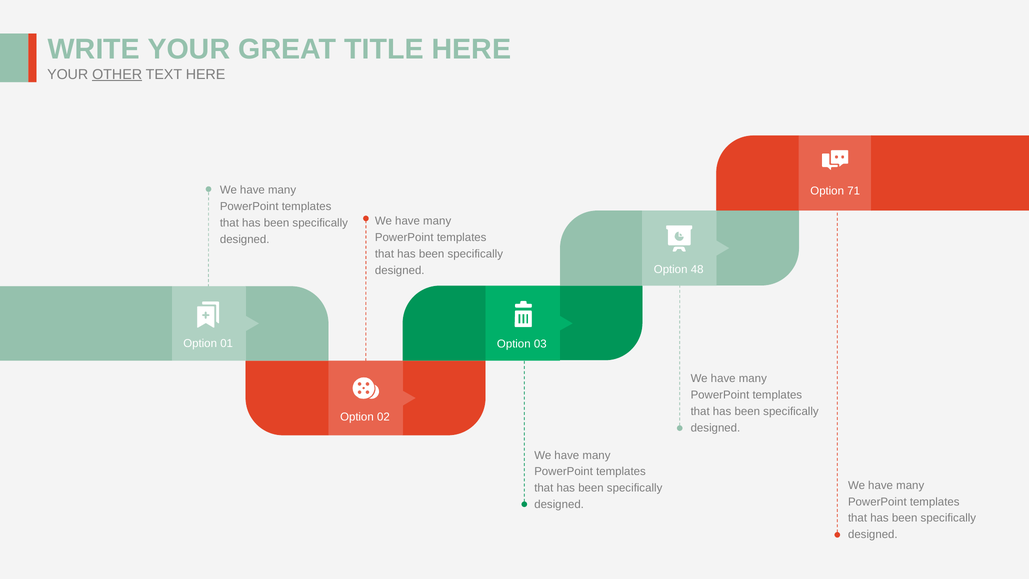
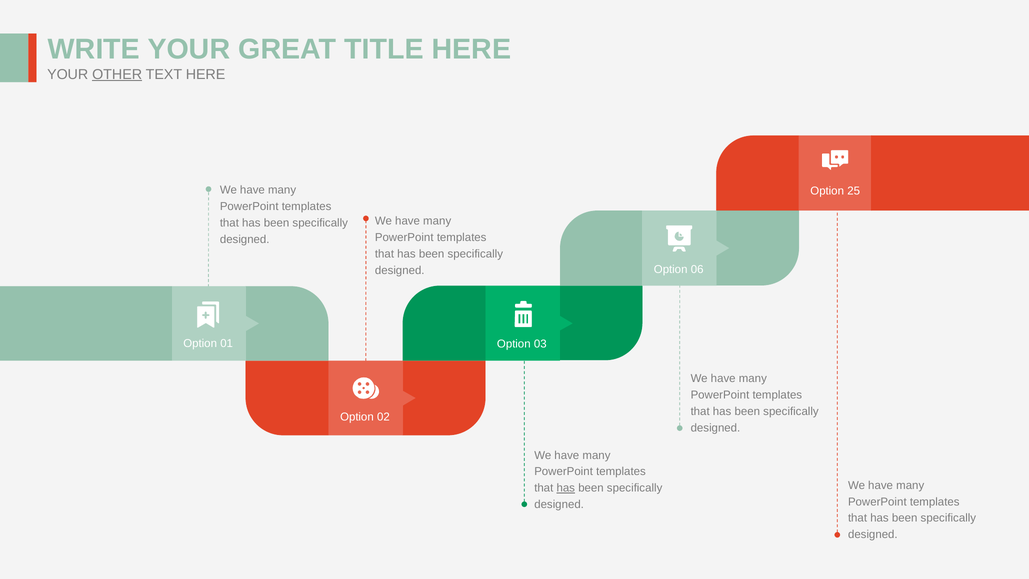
71: 71 -> 25
48: 48 -> 06
has at (566, 488) underline: none -> present
